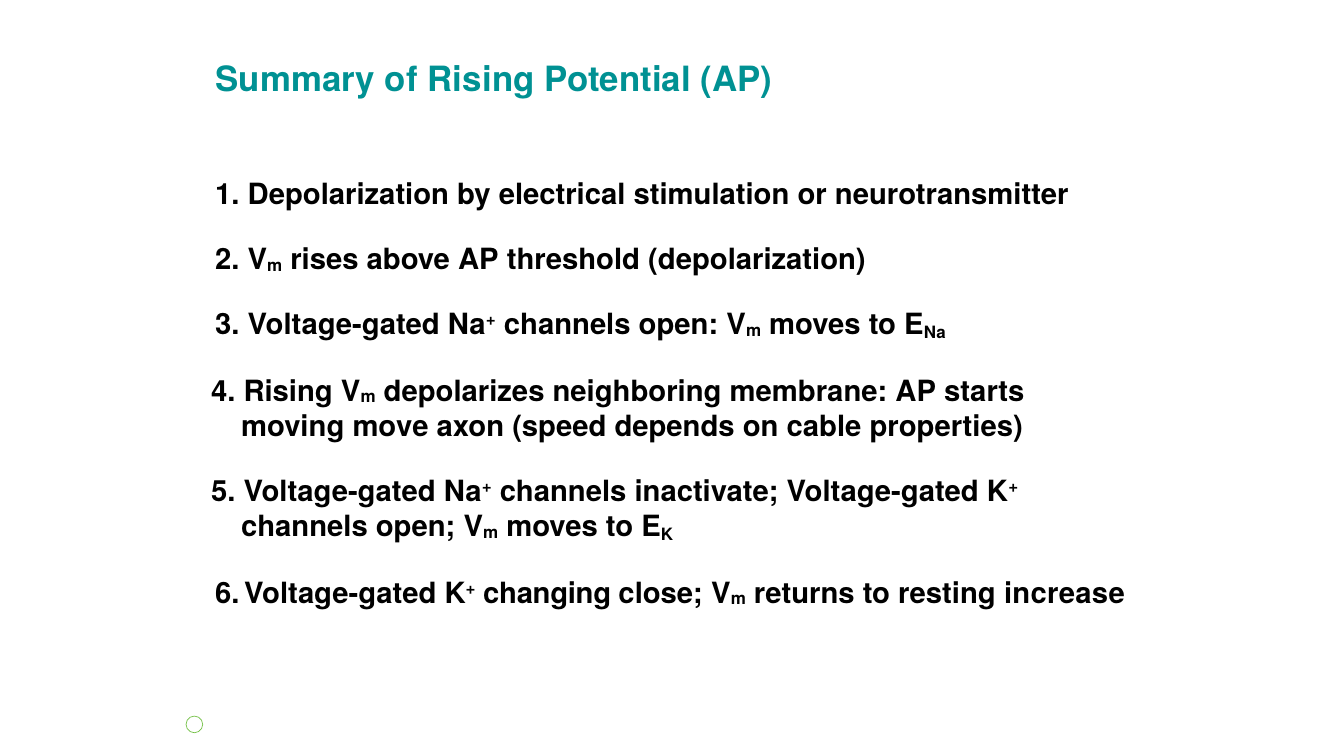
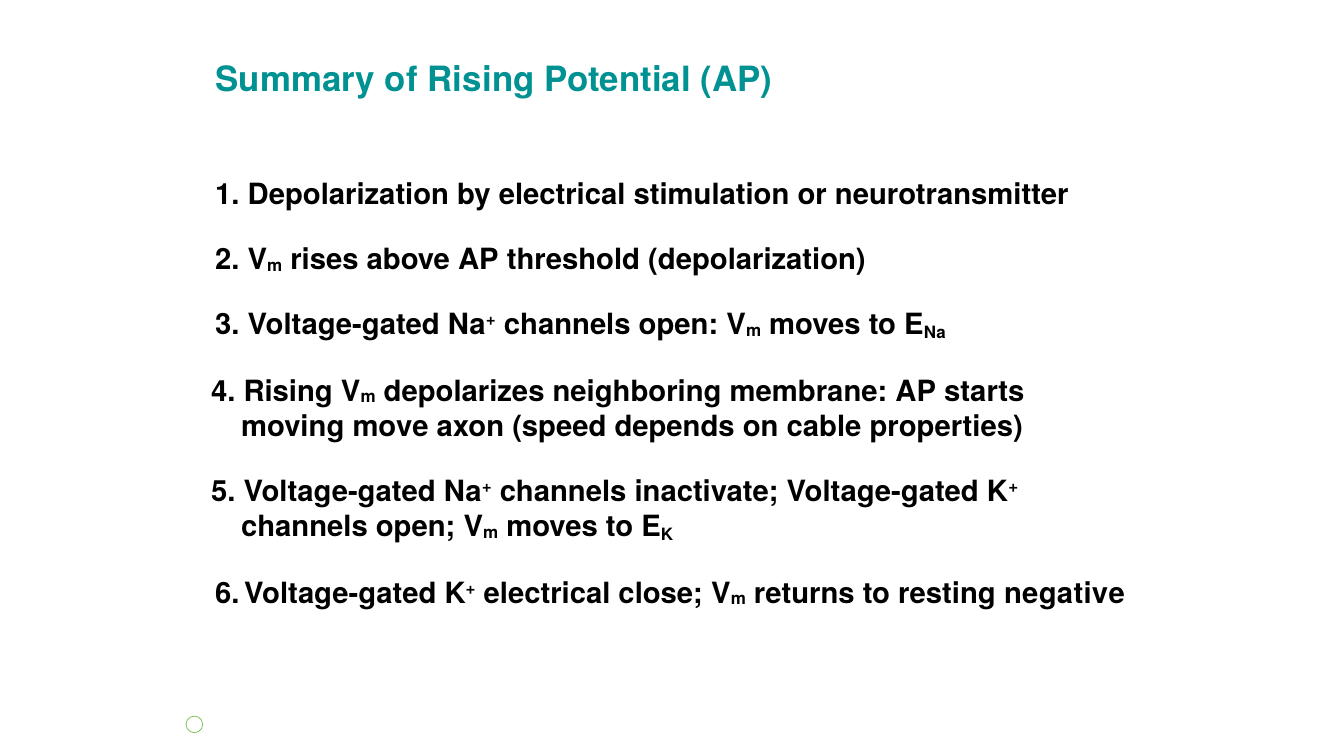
K+ changing: changing -> electrical
increase: increase -> negative
